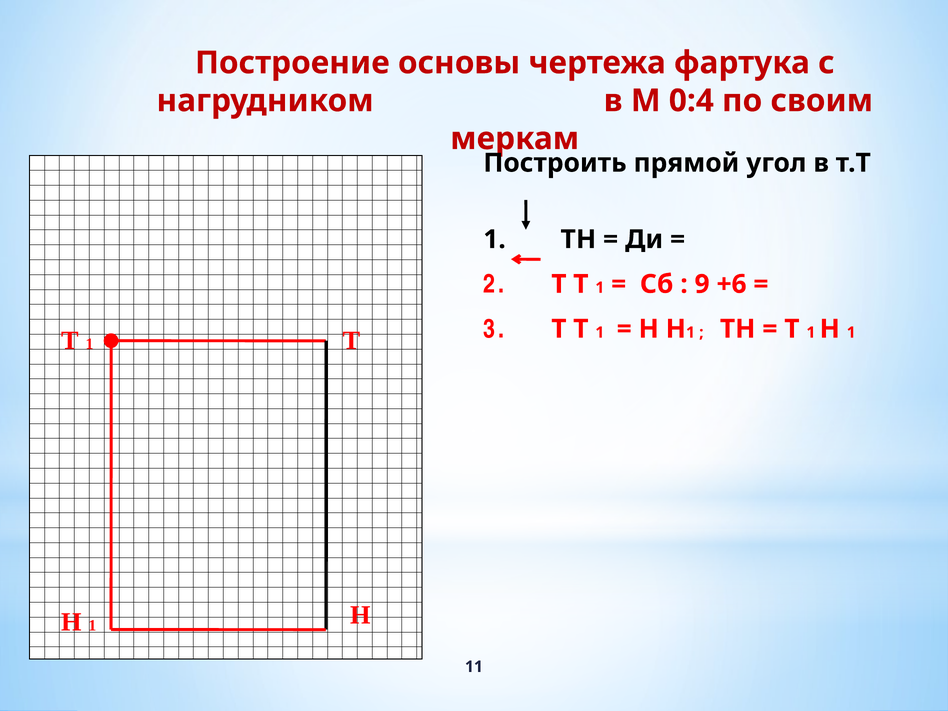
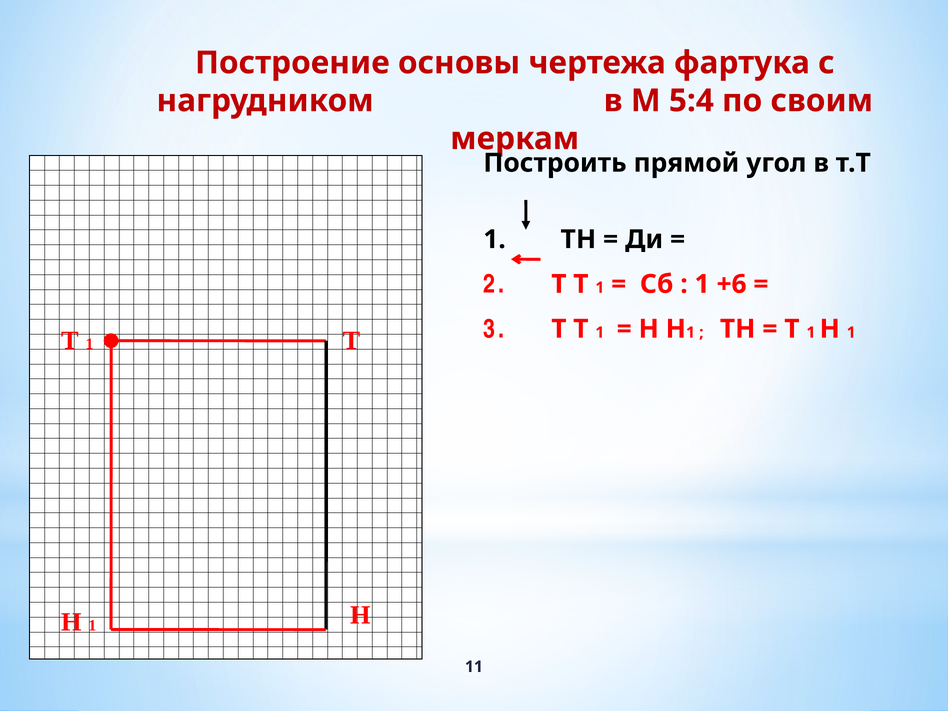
0:4: 0:4 -> 5:4
9 at (702, 284): 9 -> 1
